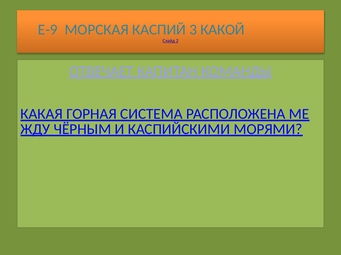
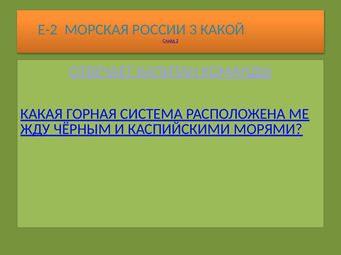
Е-9: Е-9 -> Е-2
КАСПИЙ: КАСПИЙ -> РОССИИ
